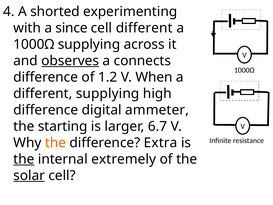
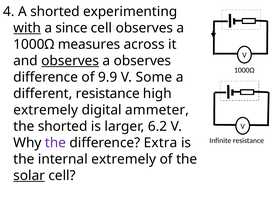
with underline: none -> present
cell different: different -> observes
1000Ω supplying: supplying -> measures
a connects: connects -> observes
1.2: 1.2 -> 9.9
When: When -> Some
different supplying: supplying -> resistance
difference at (46, 110): difference -> extremely
the starting: starting -> shorted
6.7: 6.7 -> 6.2
the at (55, 143) colour: orange -> purple
the at (24, 159) underline: present -> none
